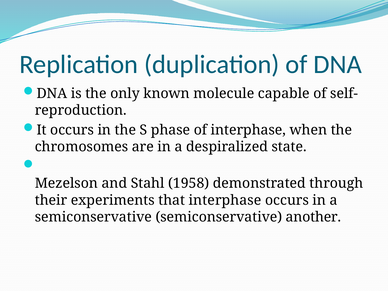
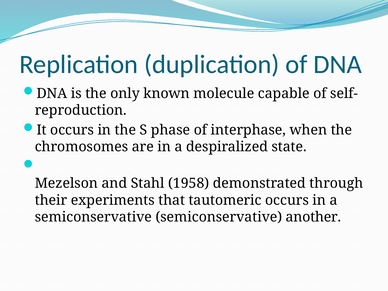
that interphase: interphase -> tautomeric
